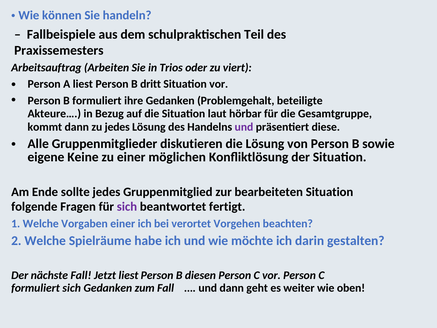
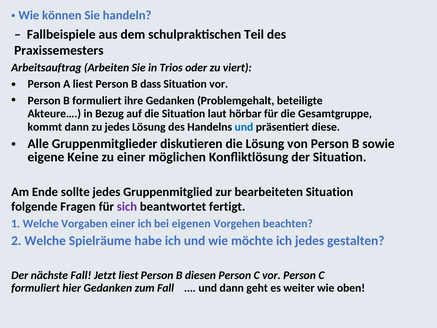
dritt: dritt -> dass
und at (244, 127) colour: purple -> blue
verortet: verortet -> eigenen
ich darin: darin -> jedes
formuliert sich: sich -> hier
